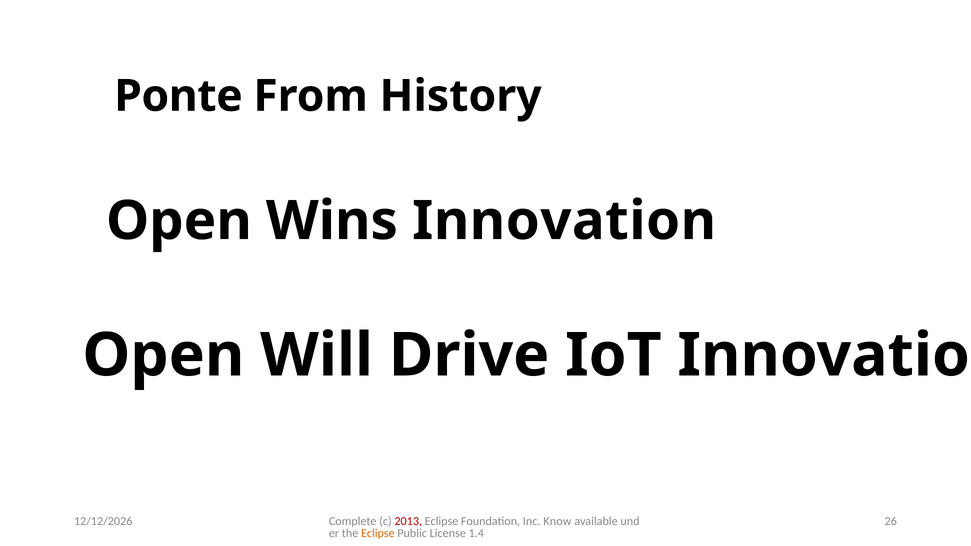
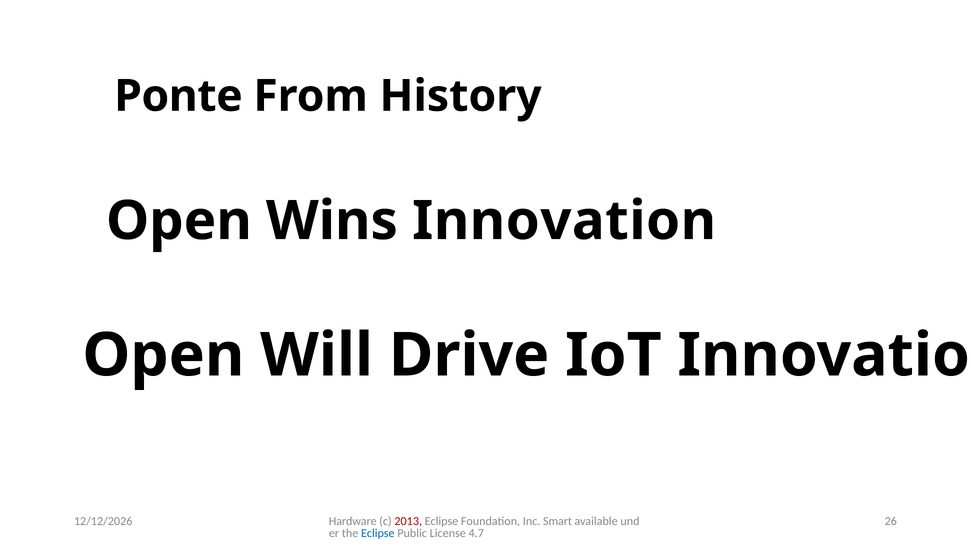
Complete: Complete -> Hardware
Know: Know -> Smart
Eclipse at (378, 534) colour: orange -> blue
1.4: 1.4 -> 4.7
